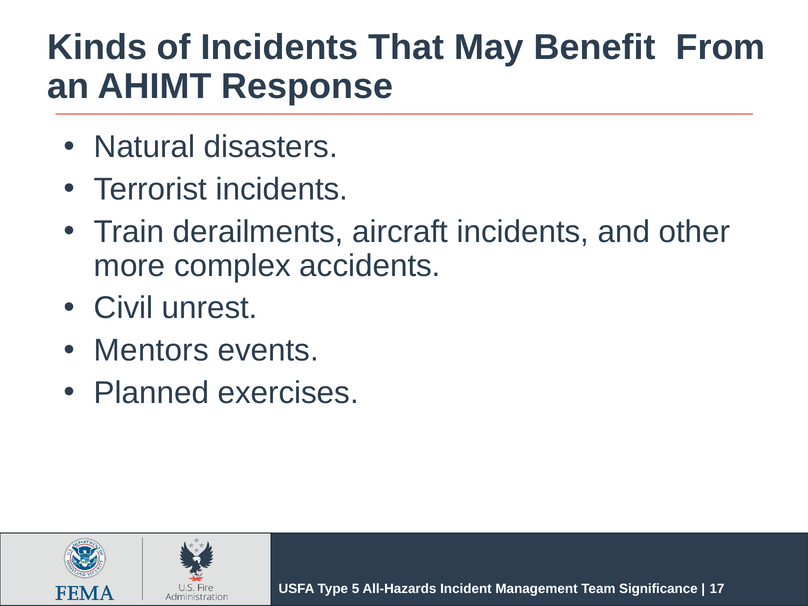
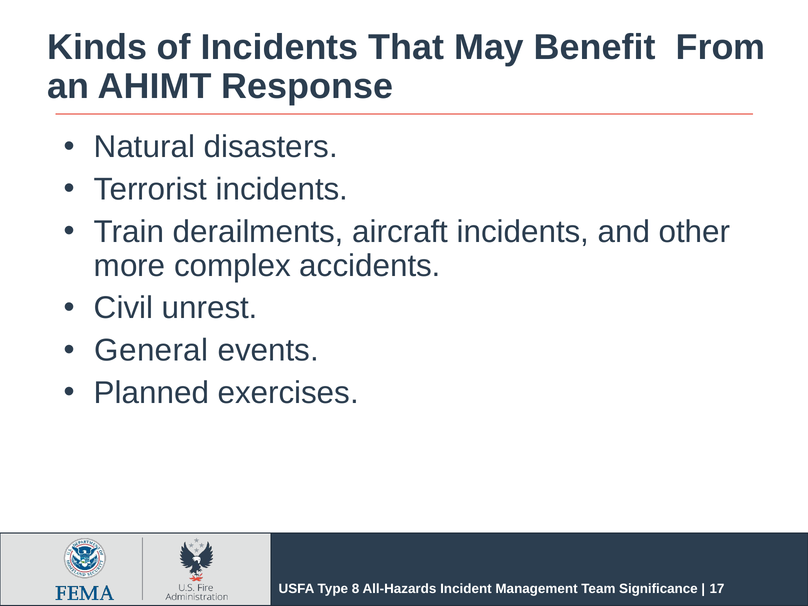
Mentors: Mentors -> General
5: 5 -> 8
